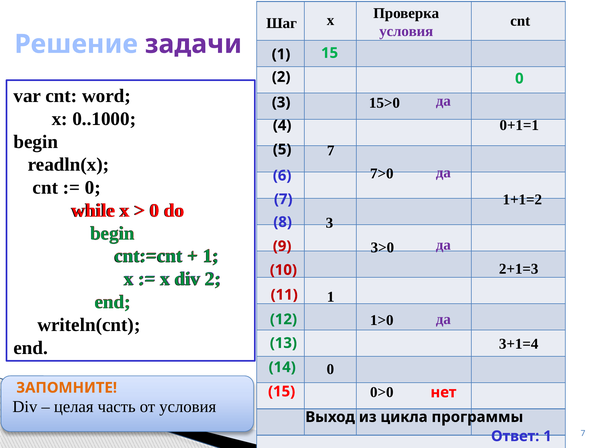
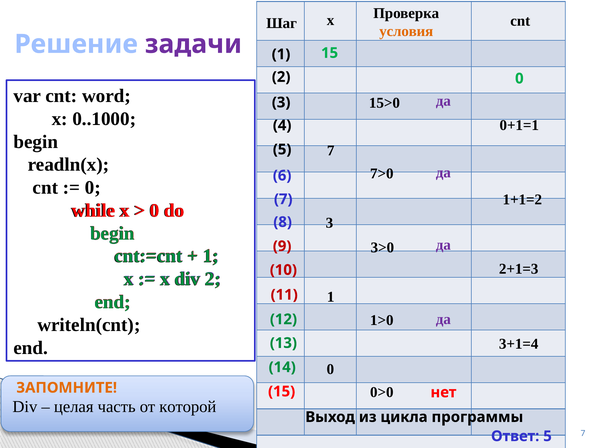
условия at (406, 31) colour: purple -> orange
от условия: условия -> которой
Ответ 1: 1 -> 5
